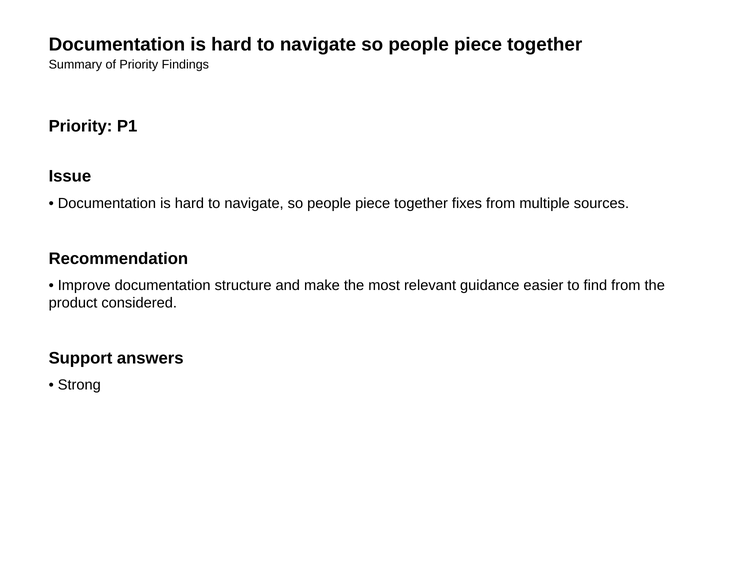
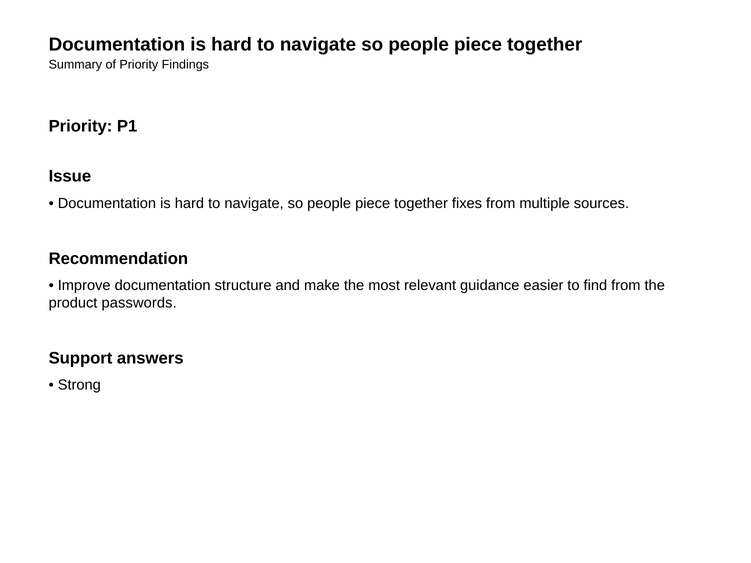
considered: considered -> passwords
